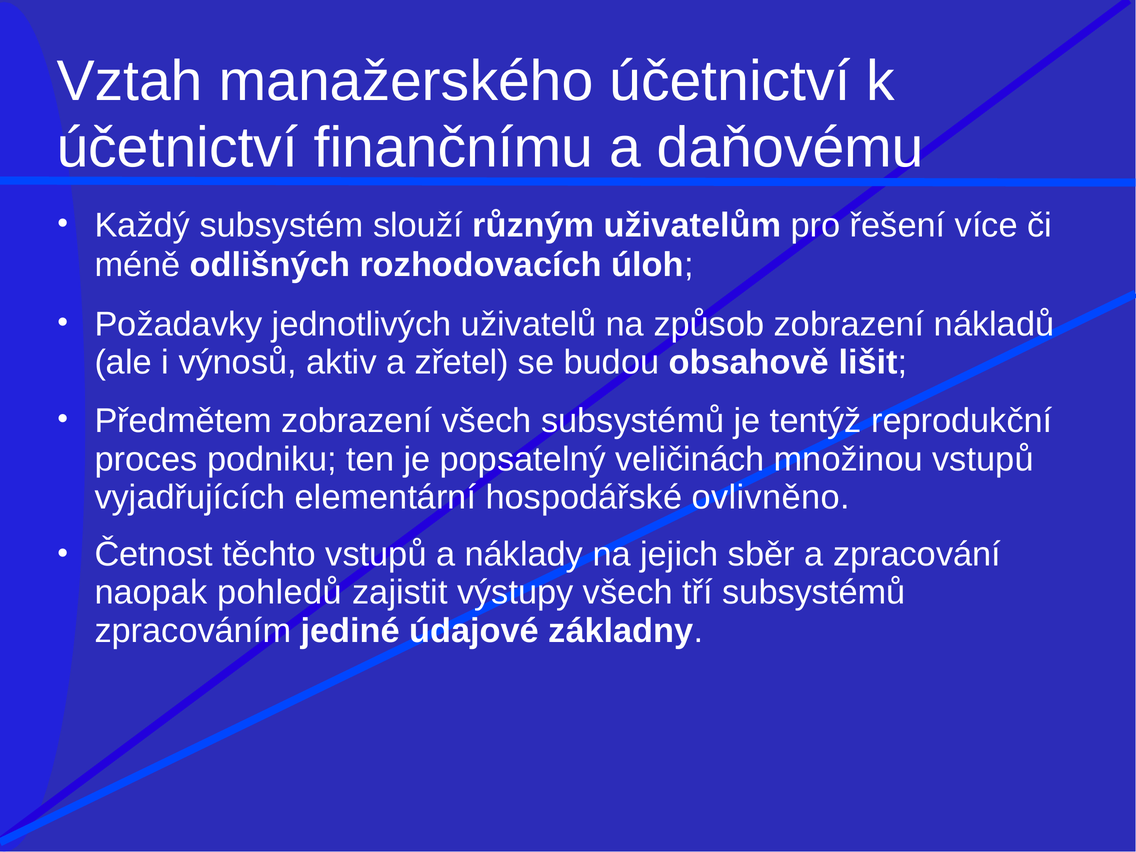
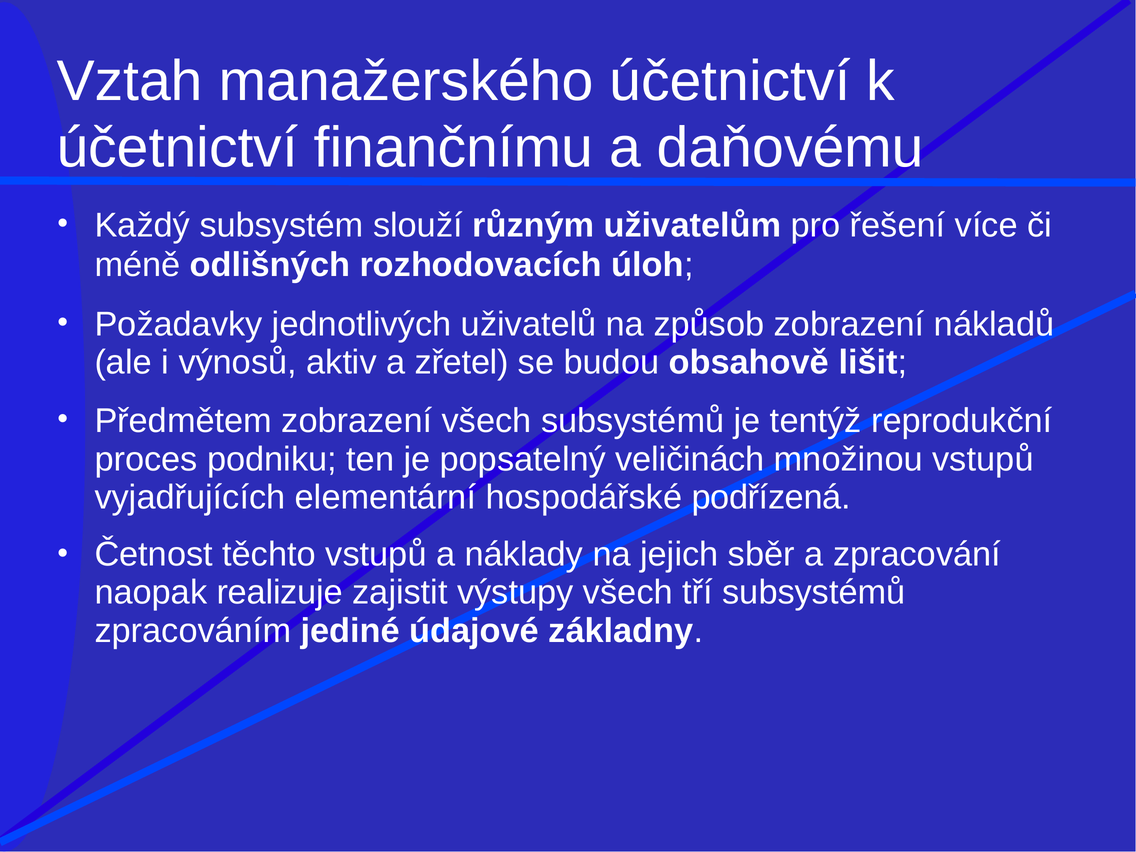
ovlivněno: ovlivněno -> podřízená
pohledů: pohledů -> realizuje
